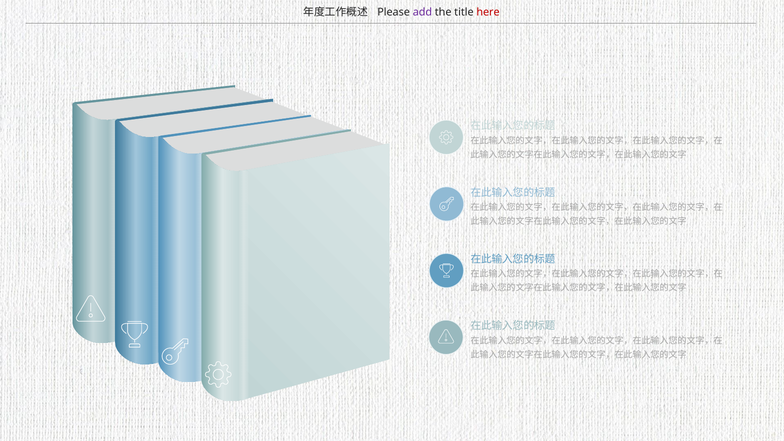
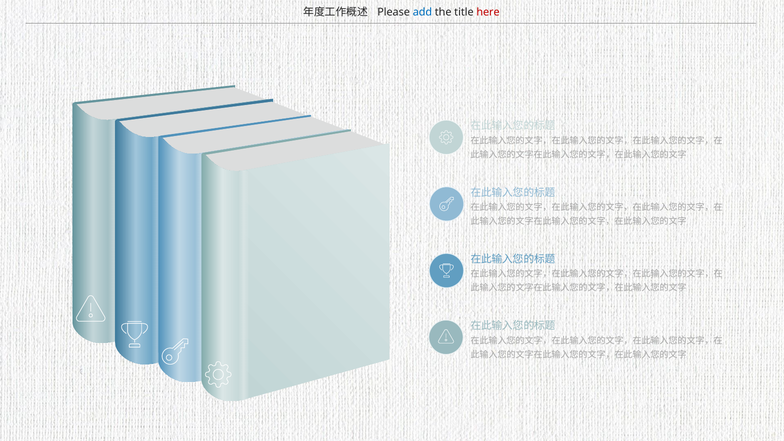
add colour: purple -> blue
